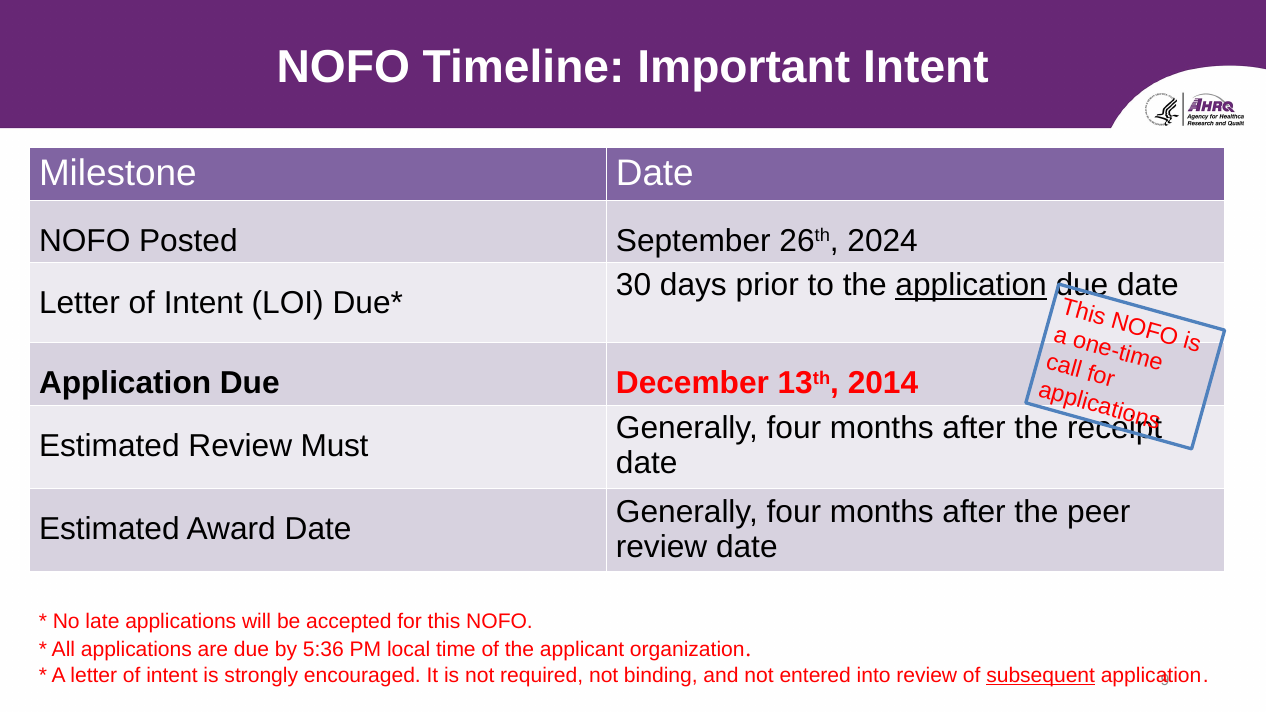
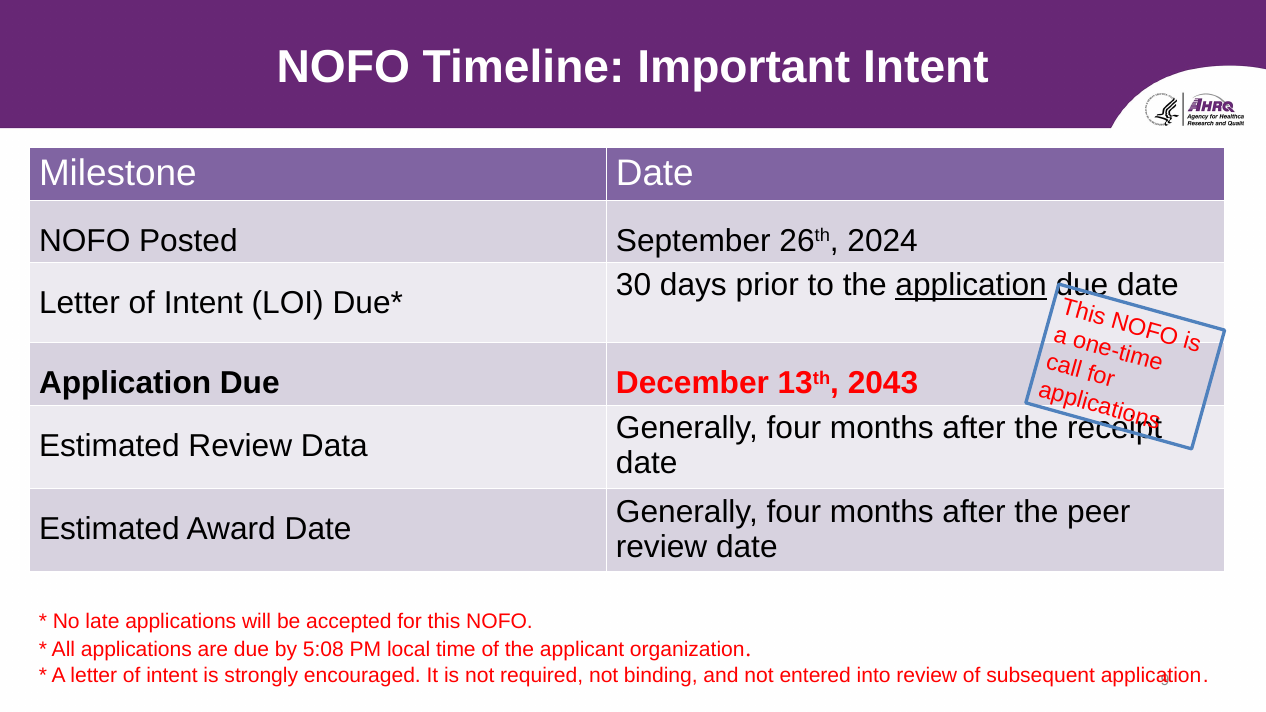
2014: 2014 -> 2043
Must: Must -> Data
5:36: 5:36 -> 5:08
subsequent underline: present -> none
